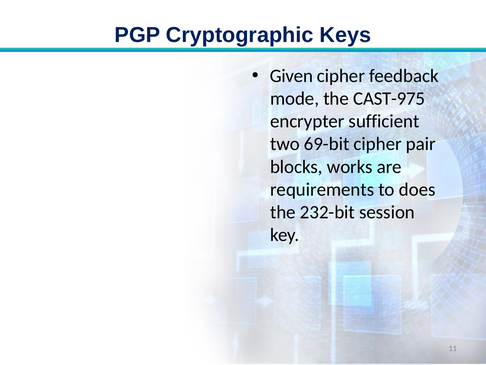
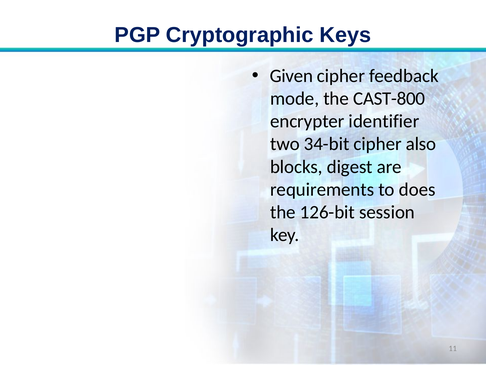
CAST-975: CAST-975 -> CAST-800
sufficient: sufficient -> identifier
69-bit: 69-bit -> 34-bit
pair: pair -> also
works: works -> digest
232-bit: 232-bit -> 126-bit
